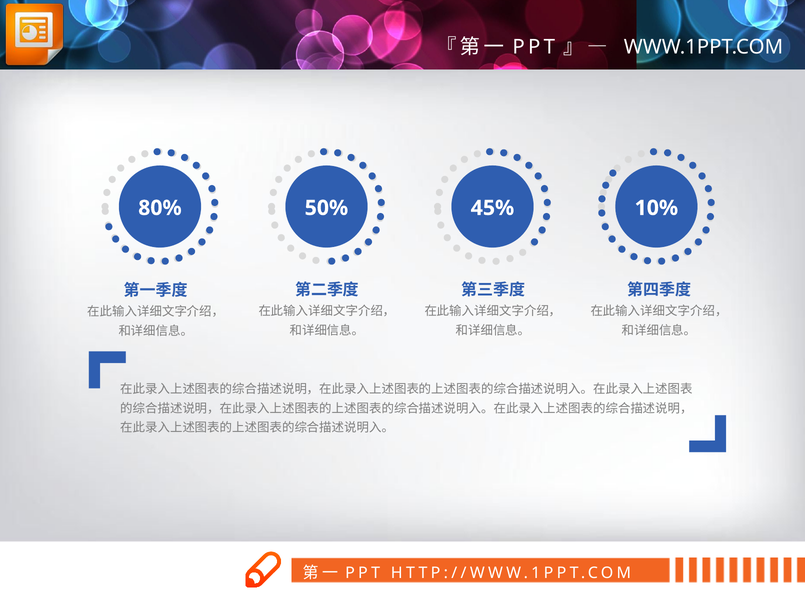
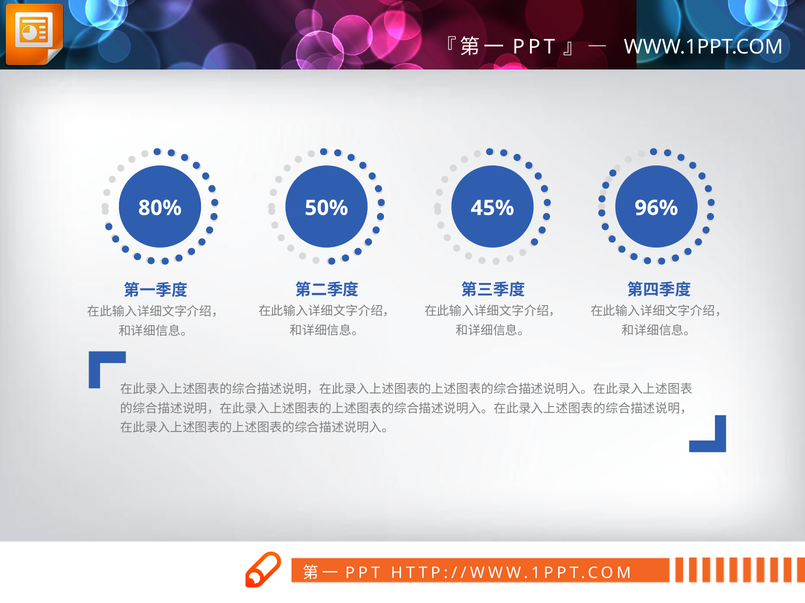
10%: 10% -> 96%
